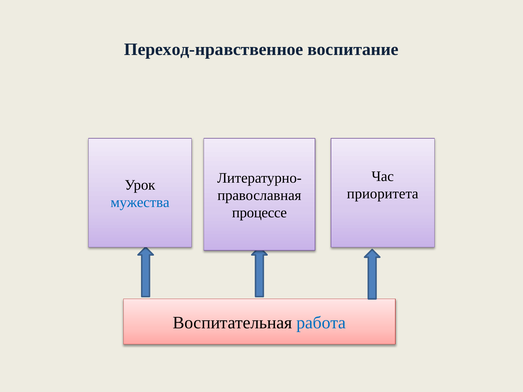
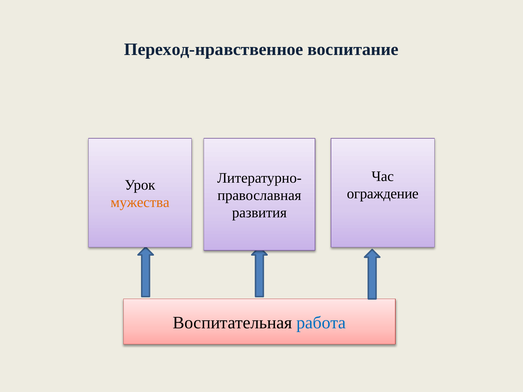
приоритета: приоритета -> ограждение
мужества colour: blue -> orange
процессе: процессе -> развития
